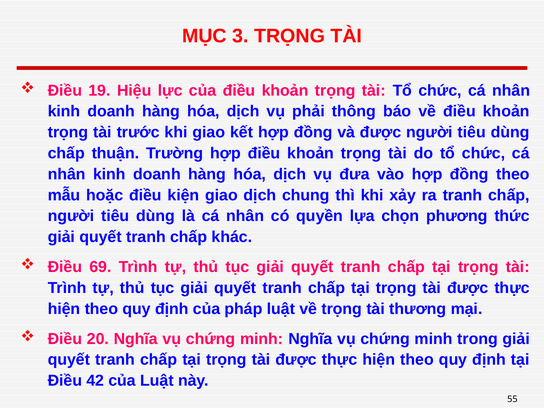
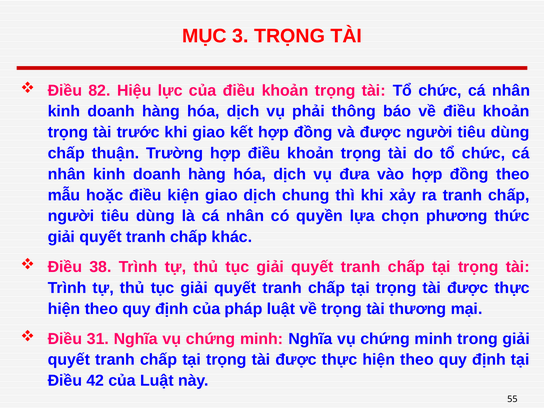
19: 19 -> 82
69: 69 -> 38
20: 20 -> 31
